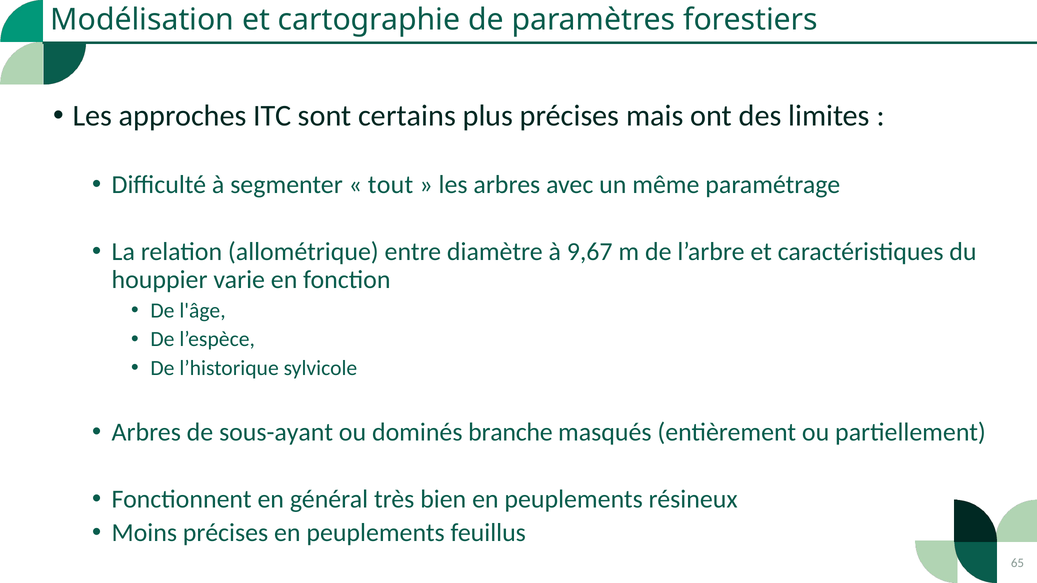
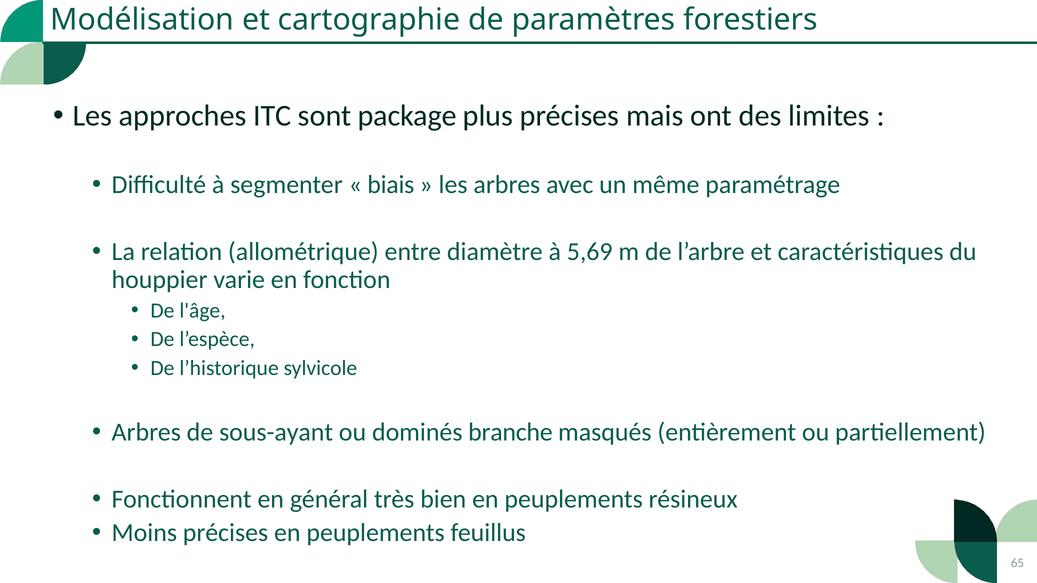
certains: certains -> package
tout: tout -> biais
9,67: 9,67 -> 5,69
